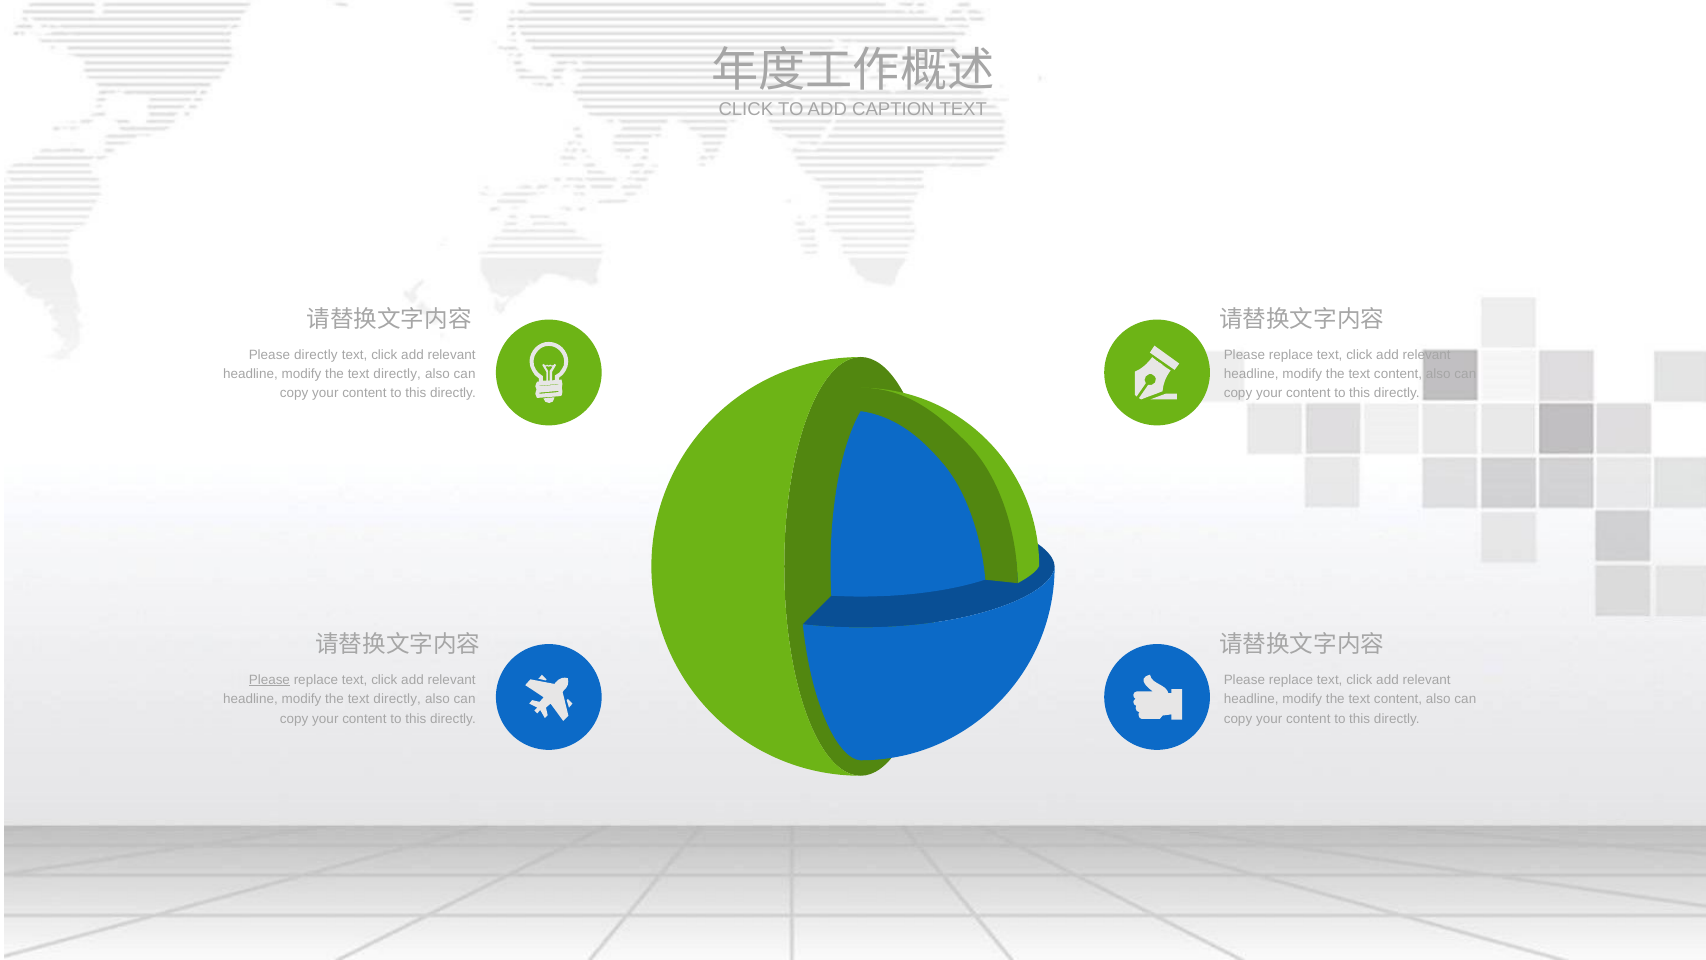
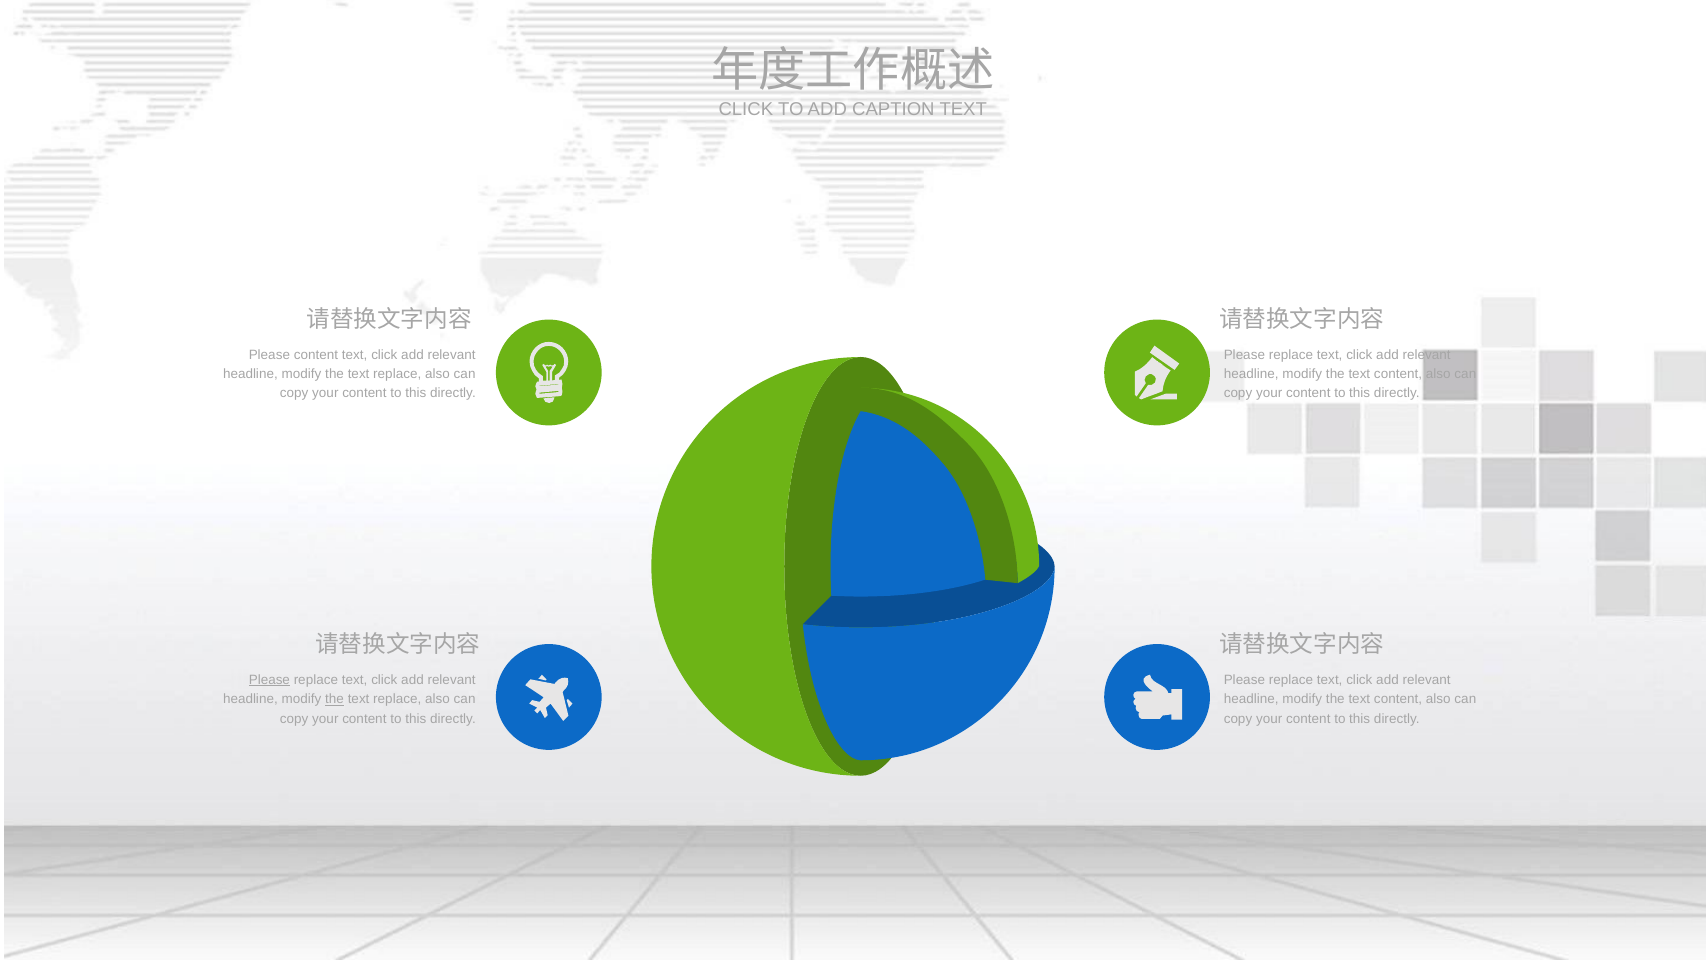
Please directly: directly -> content
directly at (397, 374): directly -> replace
the at (335, 699) underline: none -> present
directly at (397, 699): directly -> replace
